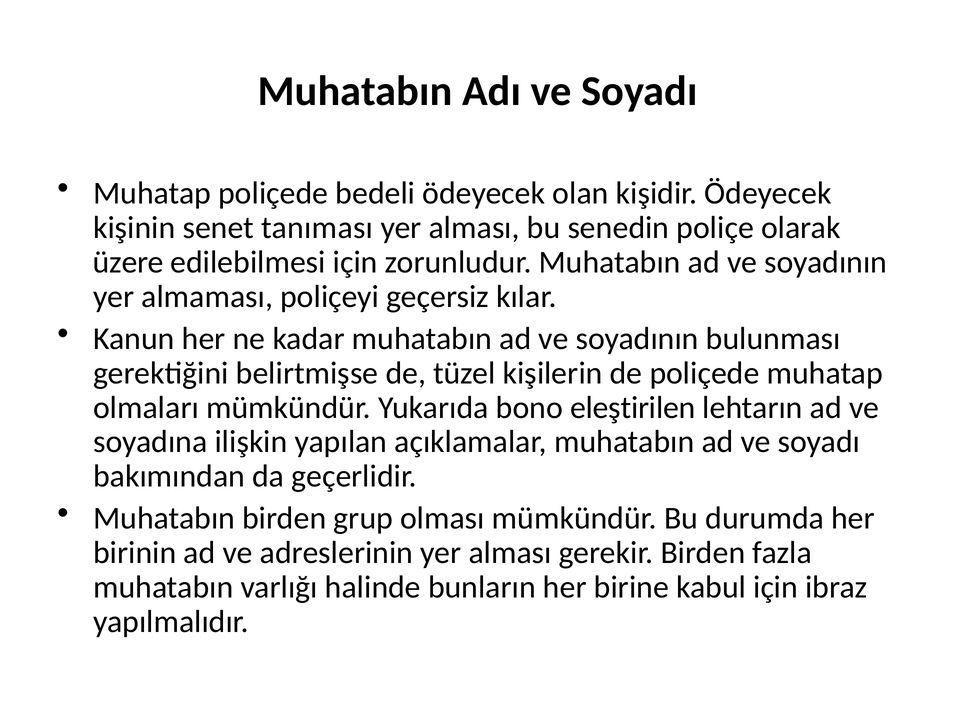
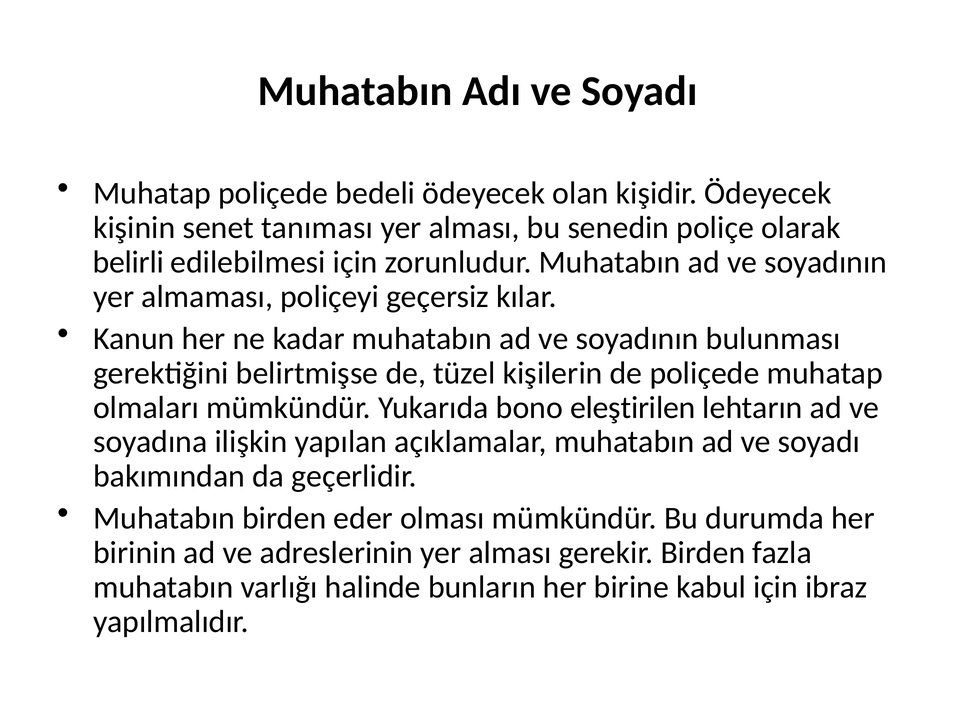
üzere: üzere -> belirli
grup: grup -> eder
